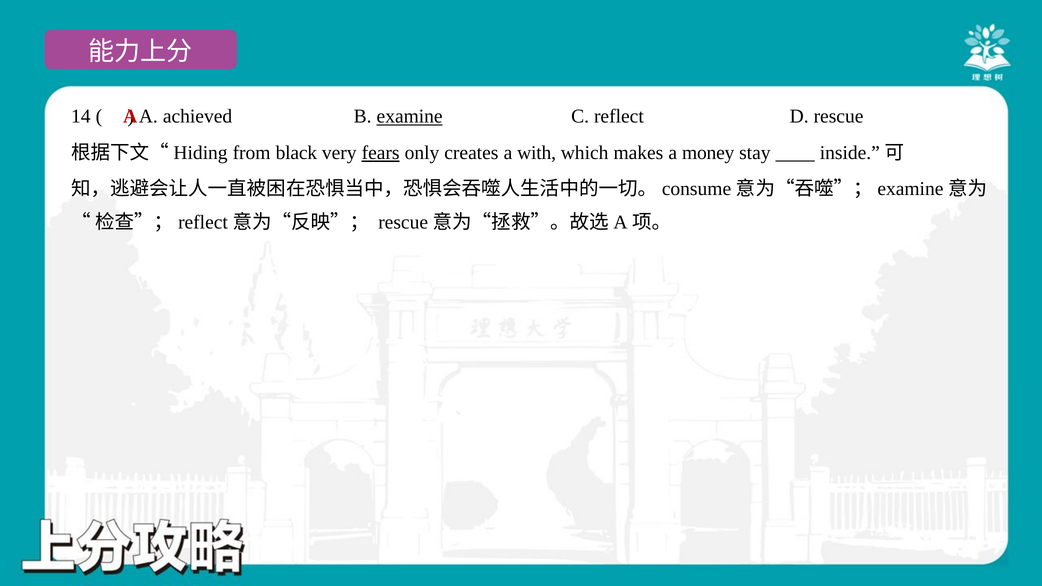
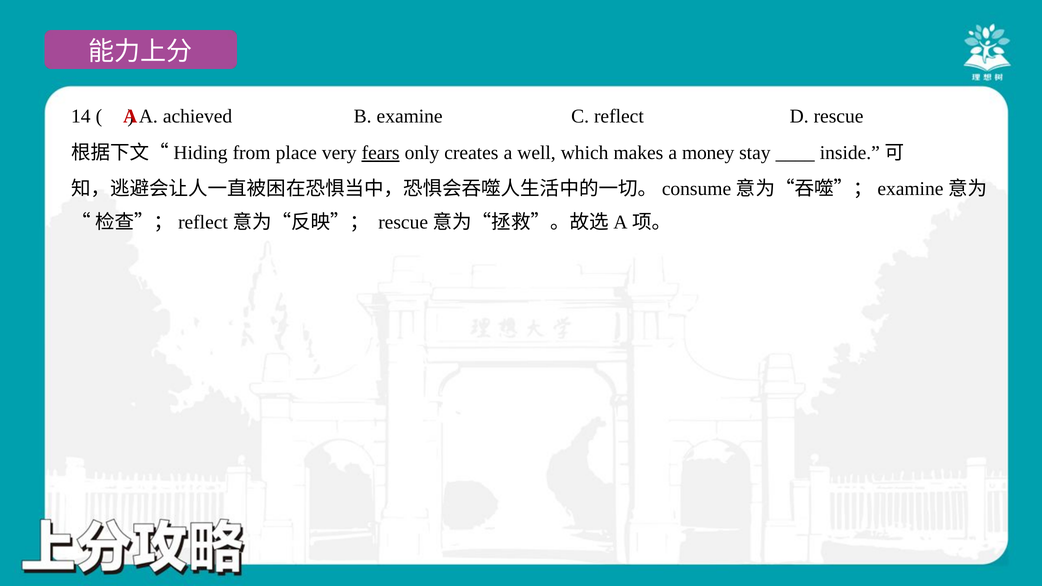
examine underline: present -> none
black: black -> place
with: with -> well
